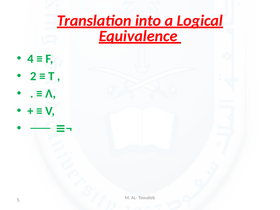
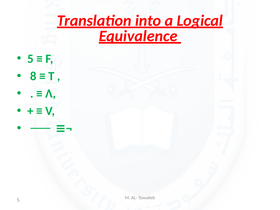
4 at (30, 59): 4 -> 5
2: 2 -> 8
